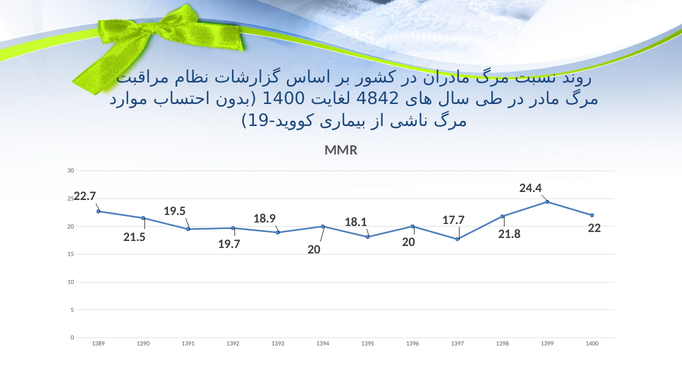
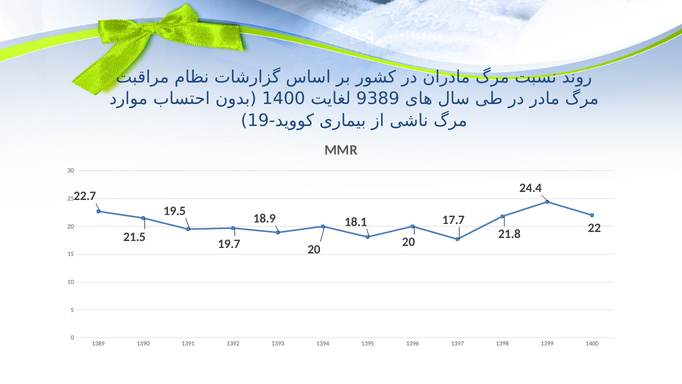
4842: 4842 -> 9389
